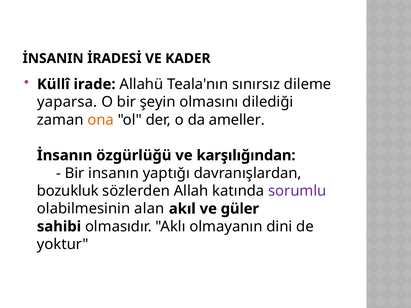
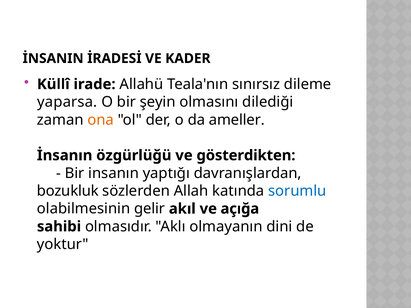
karşılığından: karşılığından -> gösterdikten
sorumlu colour: purple -> blue
alan: alan -> gelir
güler: güler -> açığa
